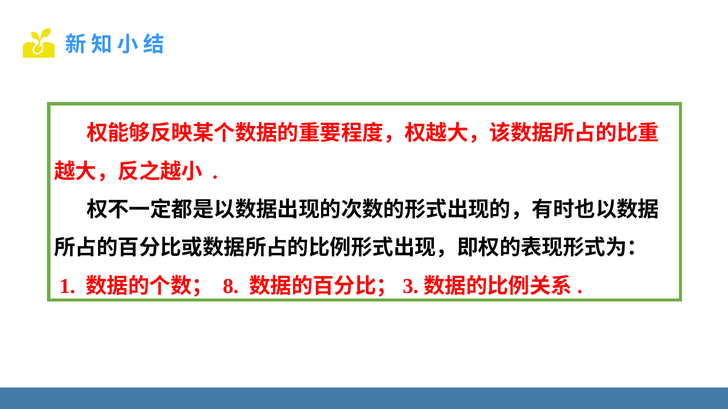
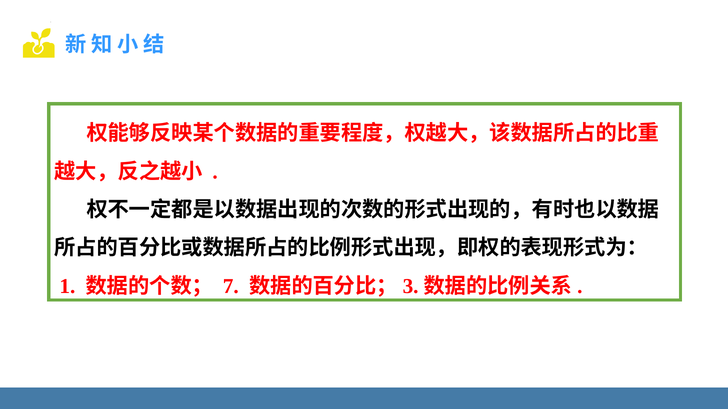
8: 8 -> 7
